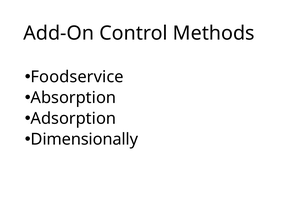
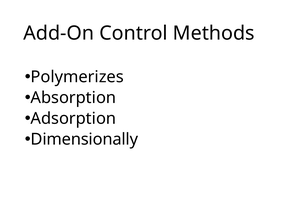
Foodservice: Foodservice -> Polymerizes
